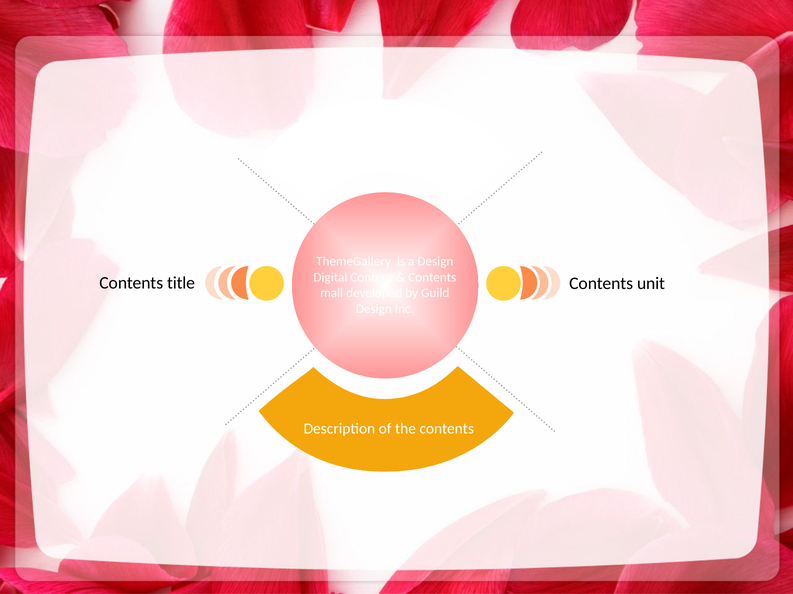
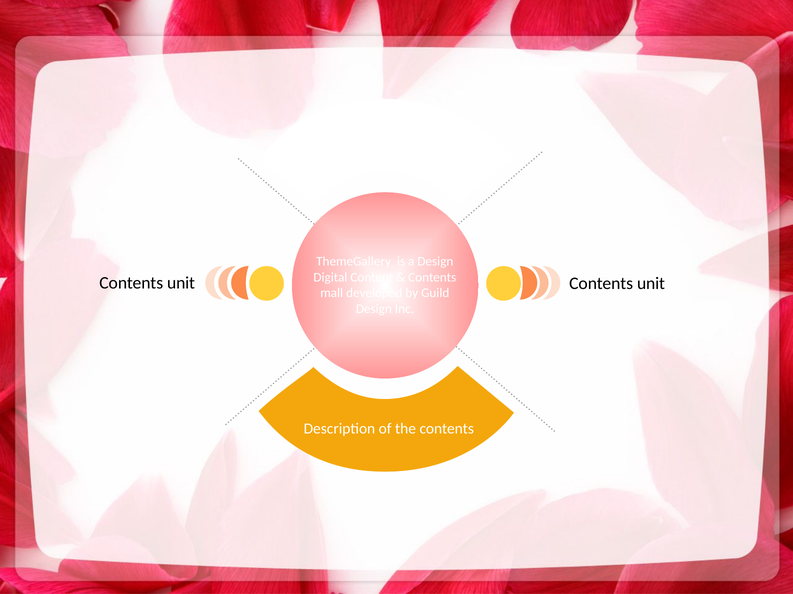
title at (181, 283): title -> unit
